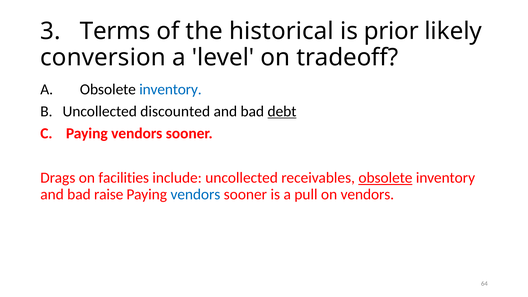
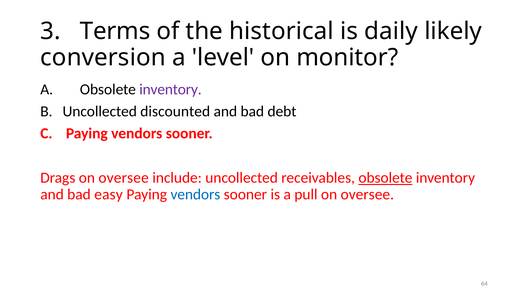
prior: prior -> daily
tradeoff: tradeoff -> monitor
inventory at (170, 89) colour: blue -> purple
debt underline: present -> none
Drags on facilities: facilities -> oversee
raise: raise -> easy
pull on vendors: vendors -> oversee
